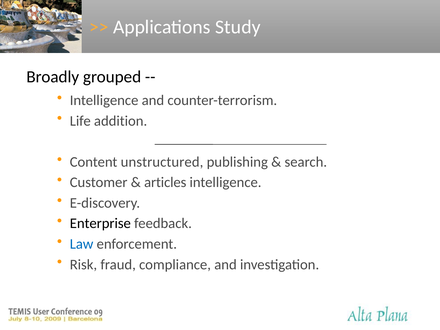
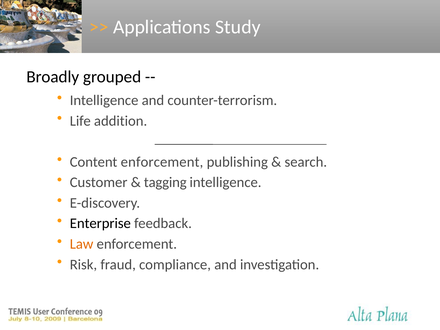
Content unstructured: unstructured -> enforcement
articles: articles -> tagging
Law colour: blue -> orange
